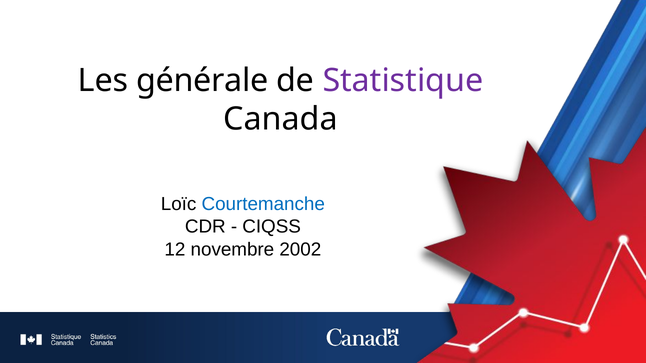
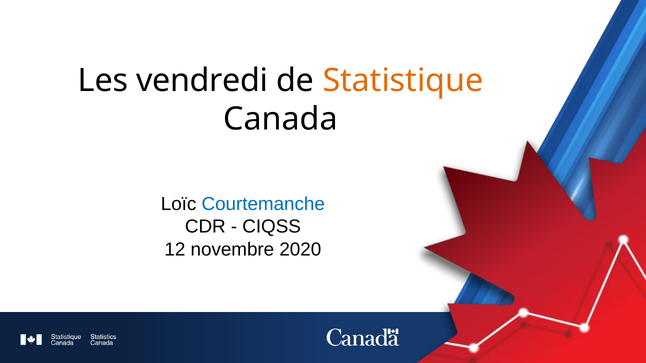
générale: générale -> vendredi
Statistique colour: purple -> orange
2002: 2002 -> 2020
